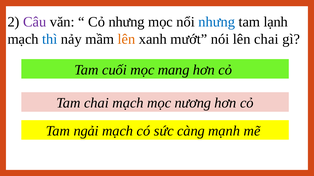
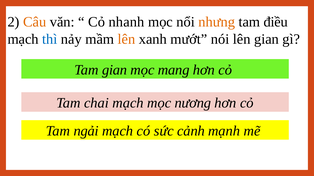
Câu colour: purple -> orange
Cỏ nhưng: nhưng -> nhanh
nhưng at (217, 22) colour: blue -> orange
lạnh: lạnh -> điều
lên chai: chai -> gian
Tam cuối: cuối -> gian
càng: càng -> cảnh
